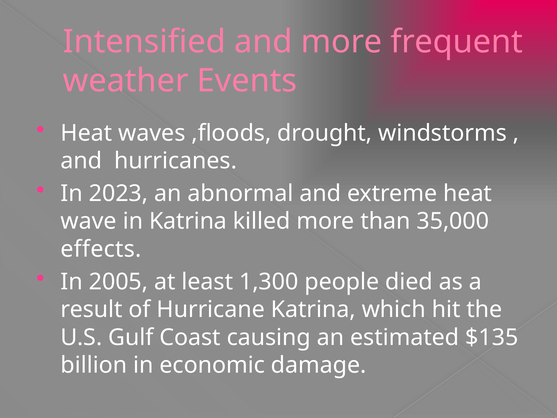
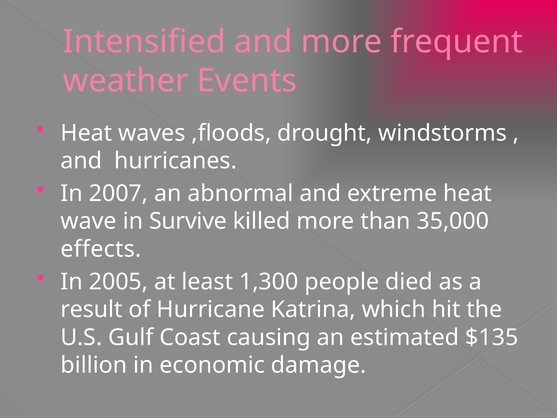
2023: 2023 -> 2007
in Katrina: Katrina -> Survive
